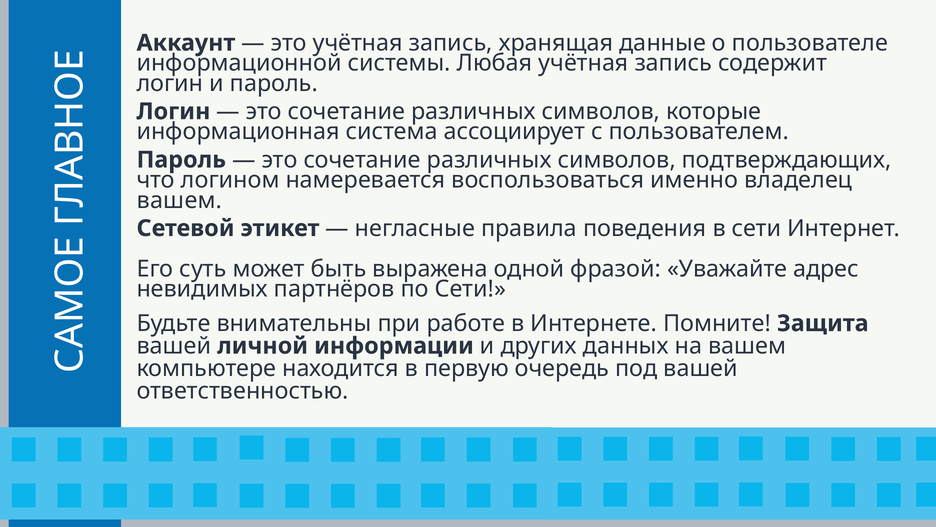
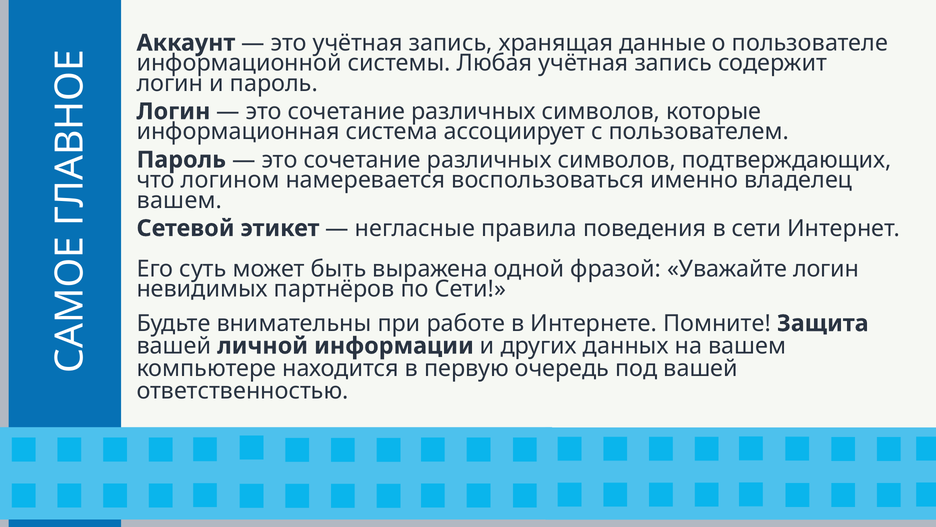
Уважайте адрес: адрес -> логин
